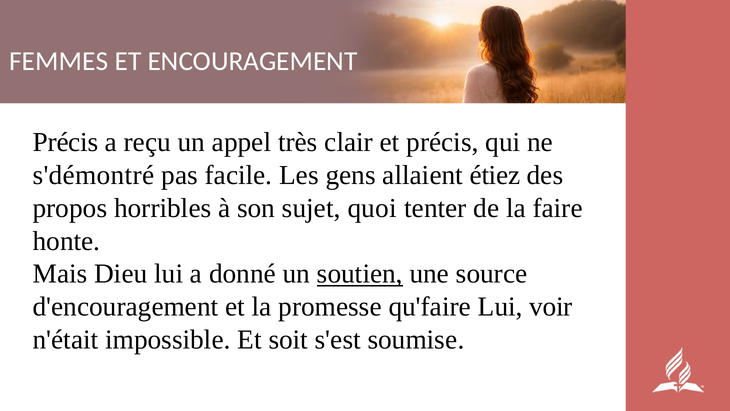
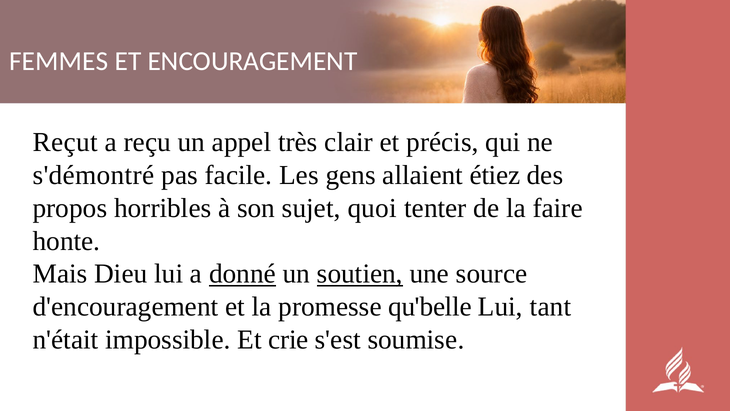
Précis at (66, 142): Précis -> Reçut
donné underline: none -> present
qu'faire: qu'faire -> qu'belle
voir: voir -> tant
soit: soit -> crie
